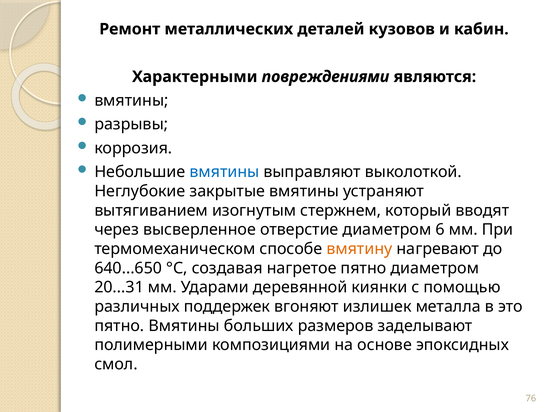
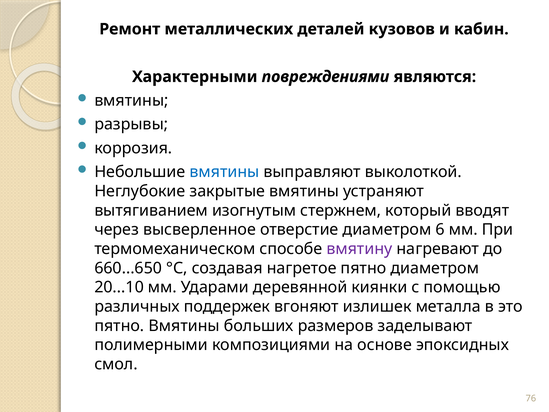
вмятину colour: orange -> purple
640...650: 640...650 -> 660...650
20...31: 20...31 -> 20...10
